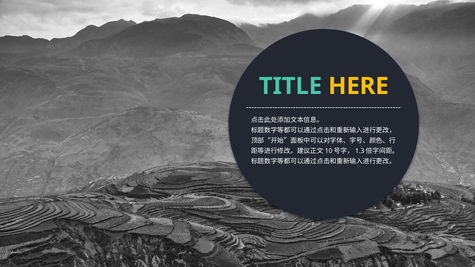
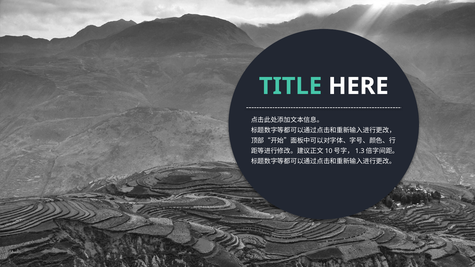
HERE colour: yellow -> white
